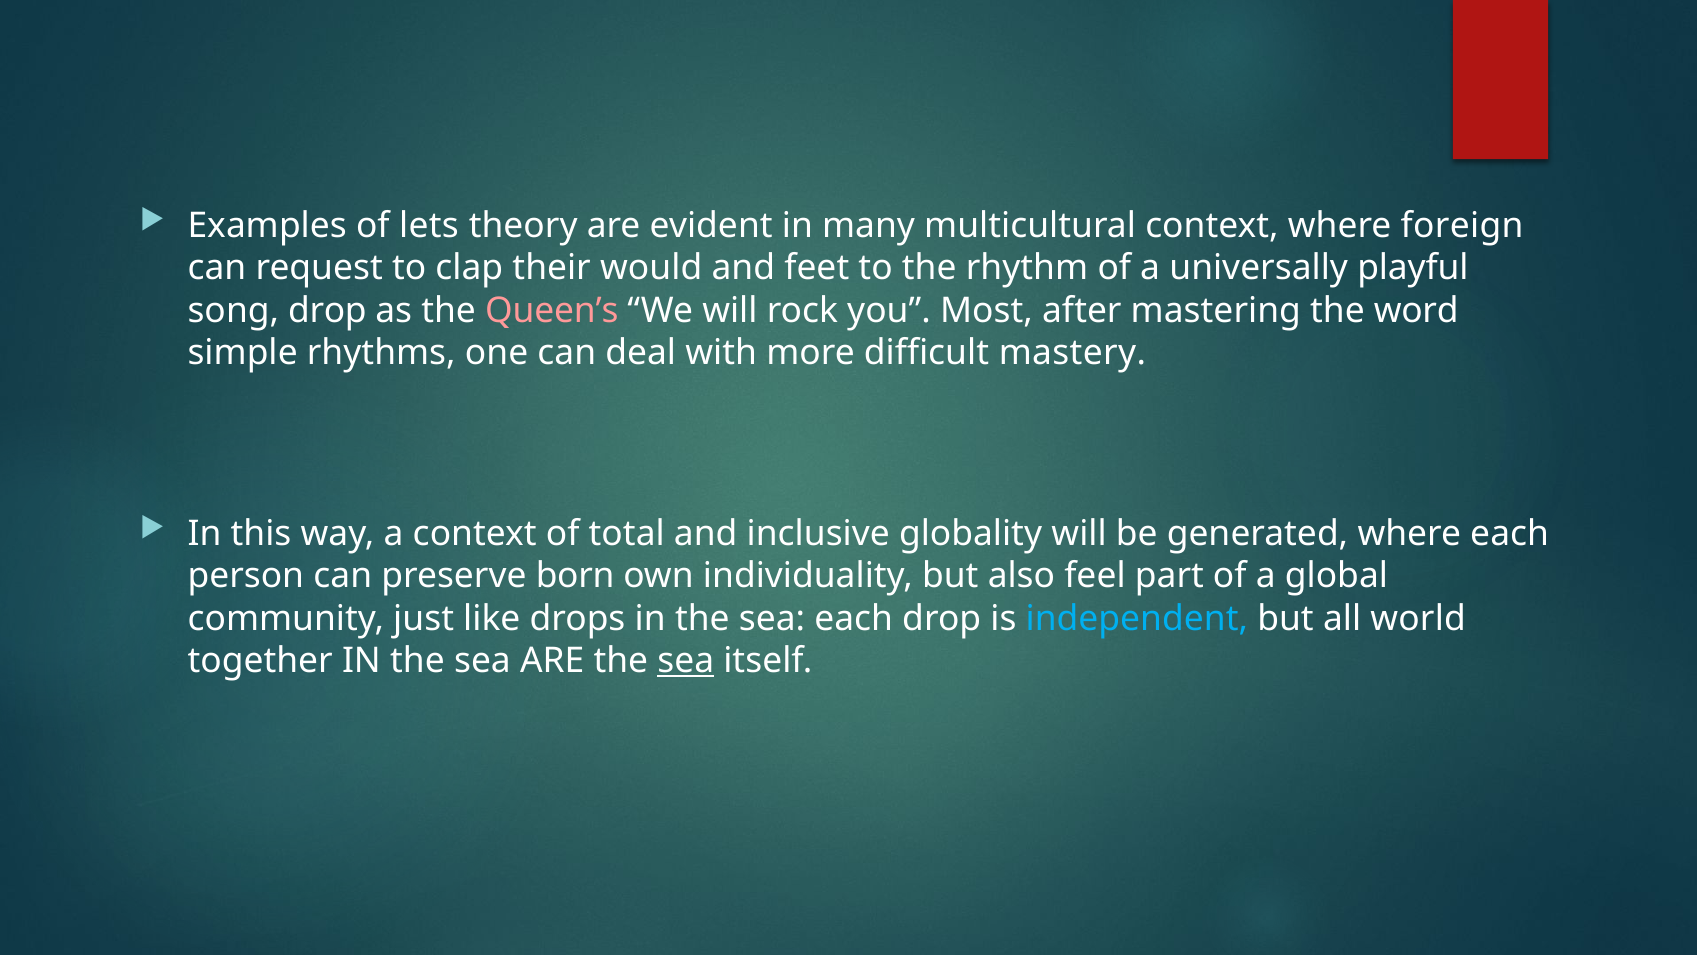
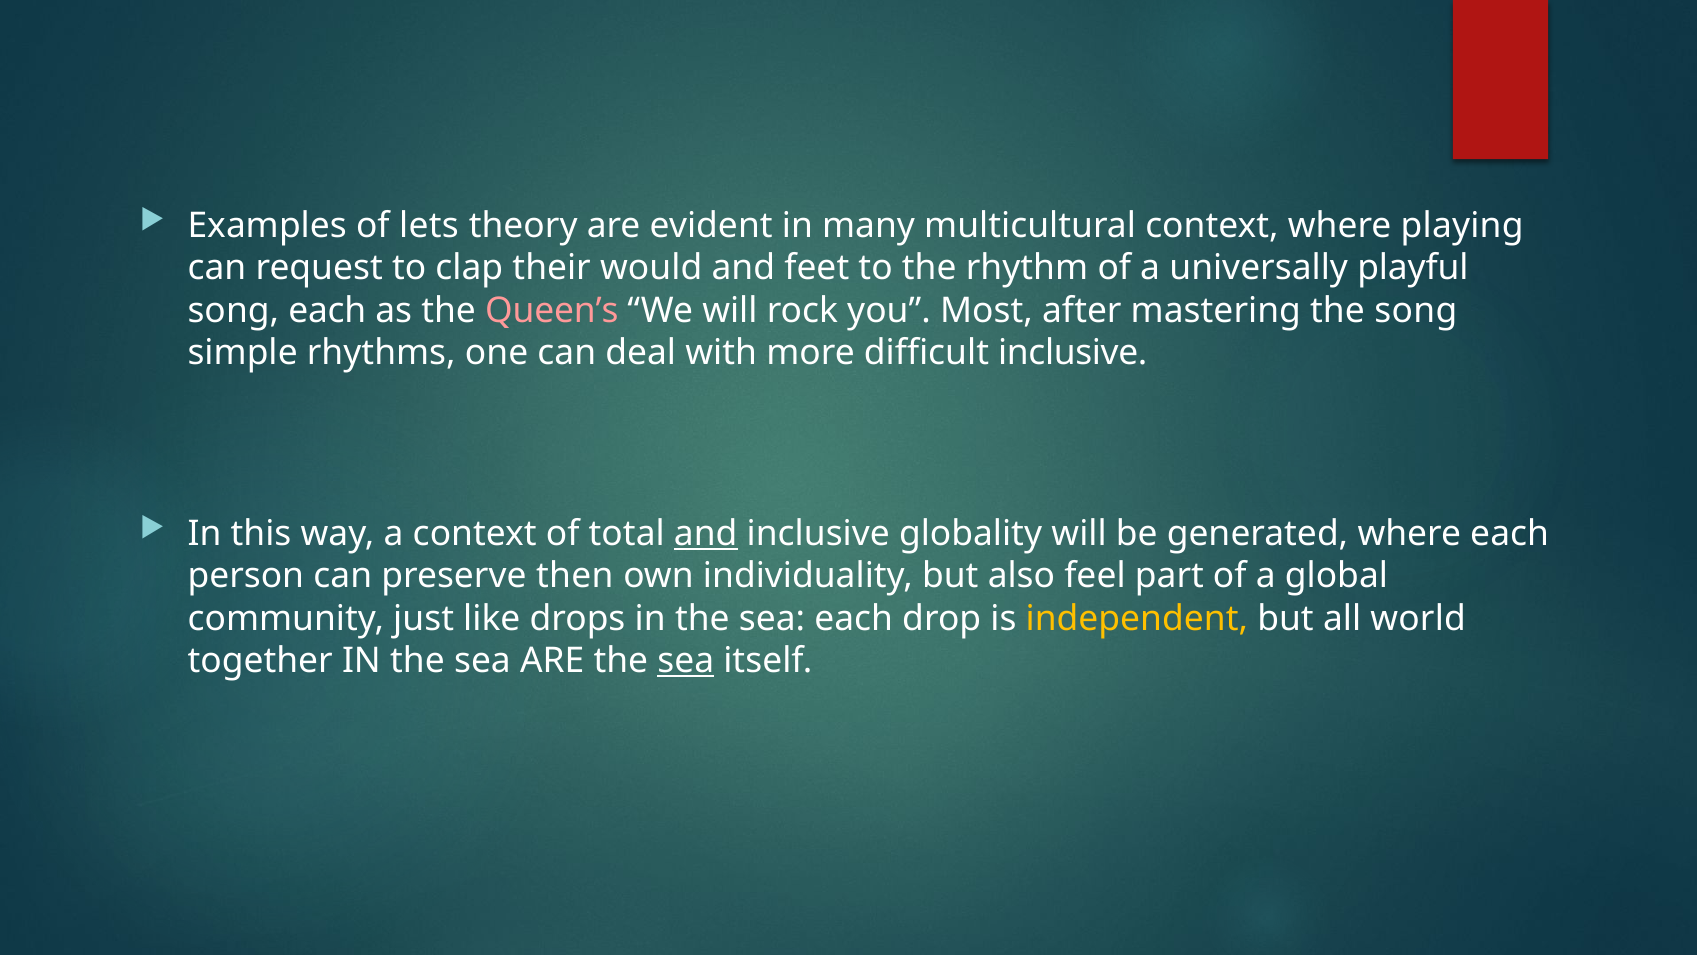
foreign: foreign -> playing
song drop: drop -> each
the word: word -> song
difficult mastery: mastery -> inclusive
and at (706, 533) underline: none -> present
born: born -> then
independent colour: light blue -> yellow
